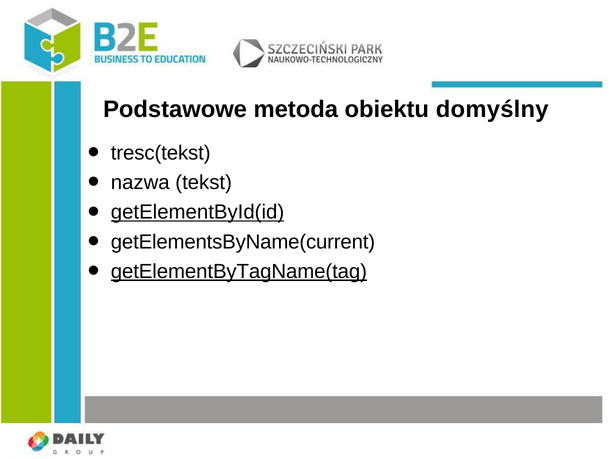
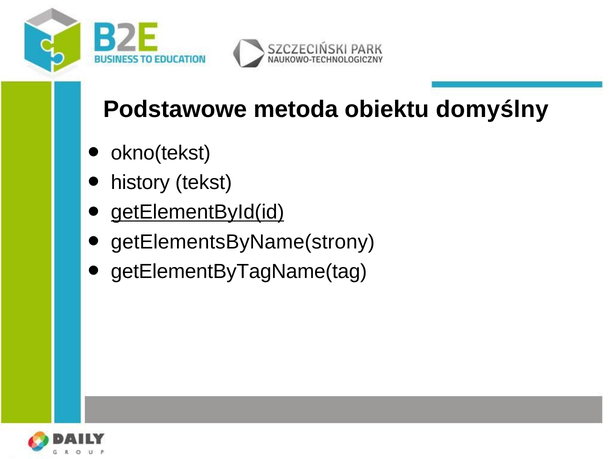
tresc(tekst: tresc(tekst -> okno(tekst
nazwa: nazwa -> history
getElementsByName(current: getElementsByName(current -> getElementsByName(strony
getElementByTagName(tag underline: present -> none
